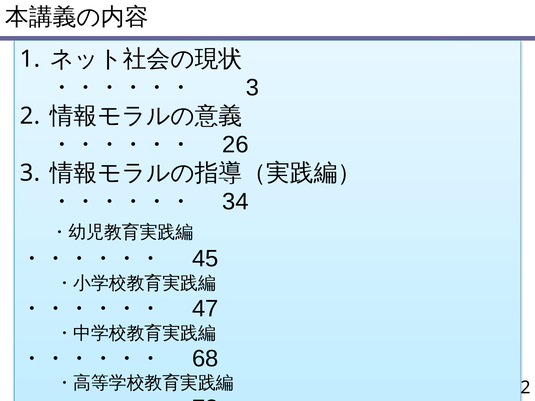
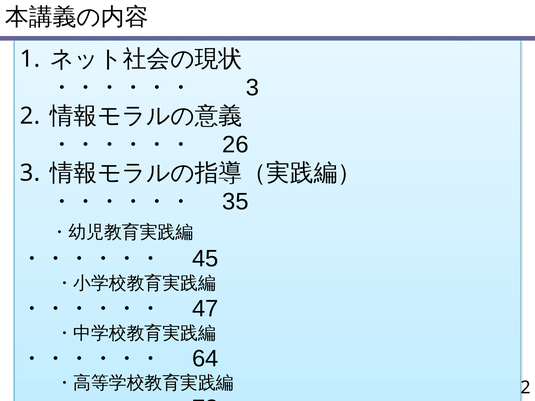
34: 34 -> 35
68: 68 -> 64
